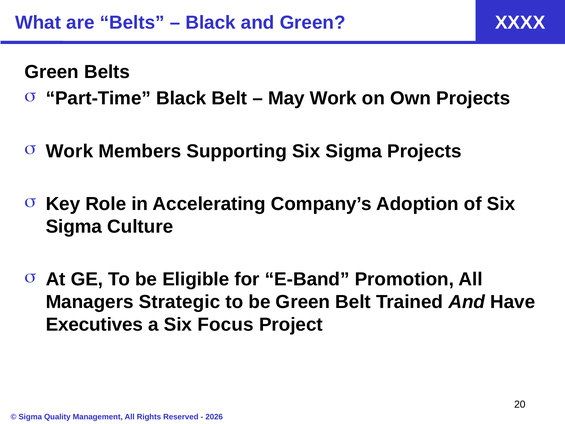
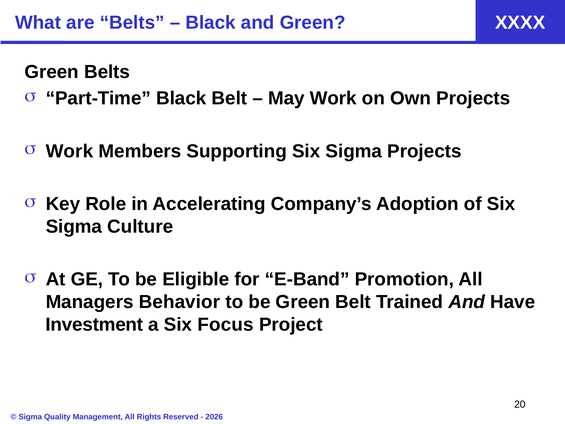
Strategic: Strategic -> Behavior
Executives: Executives -> Investment
